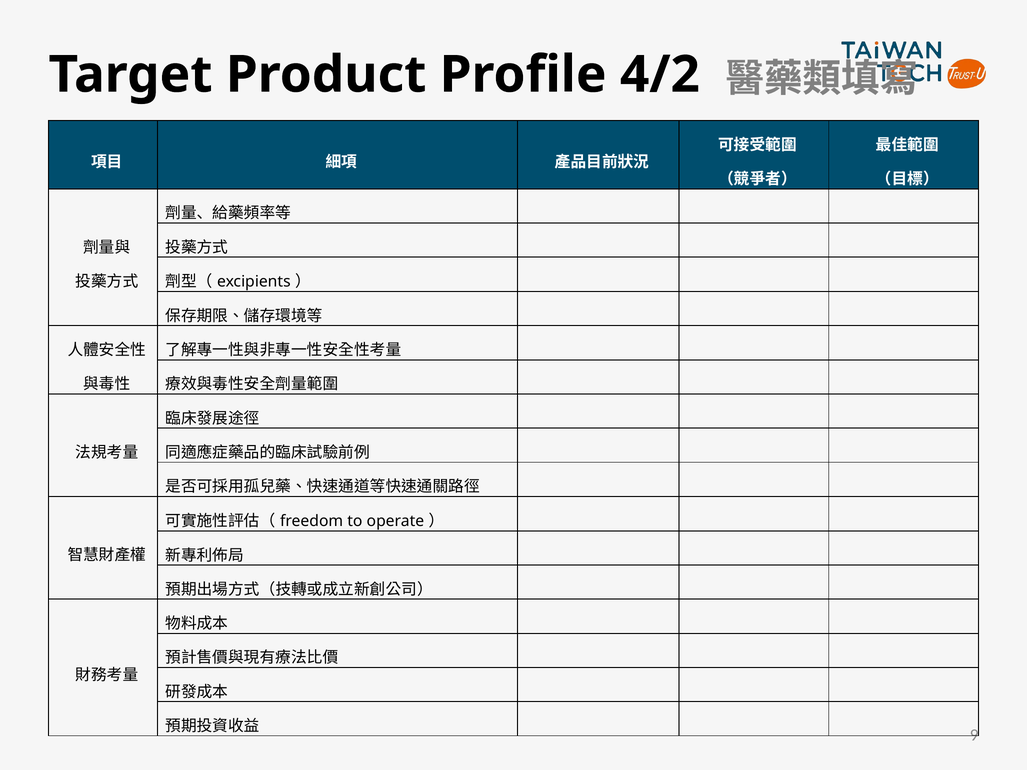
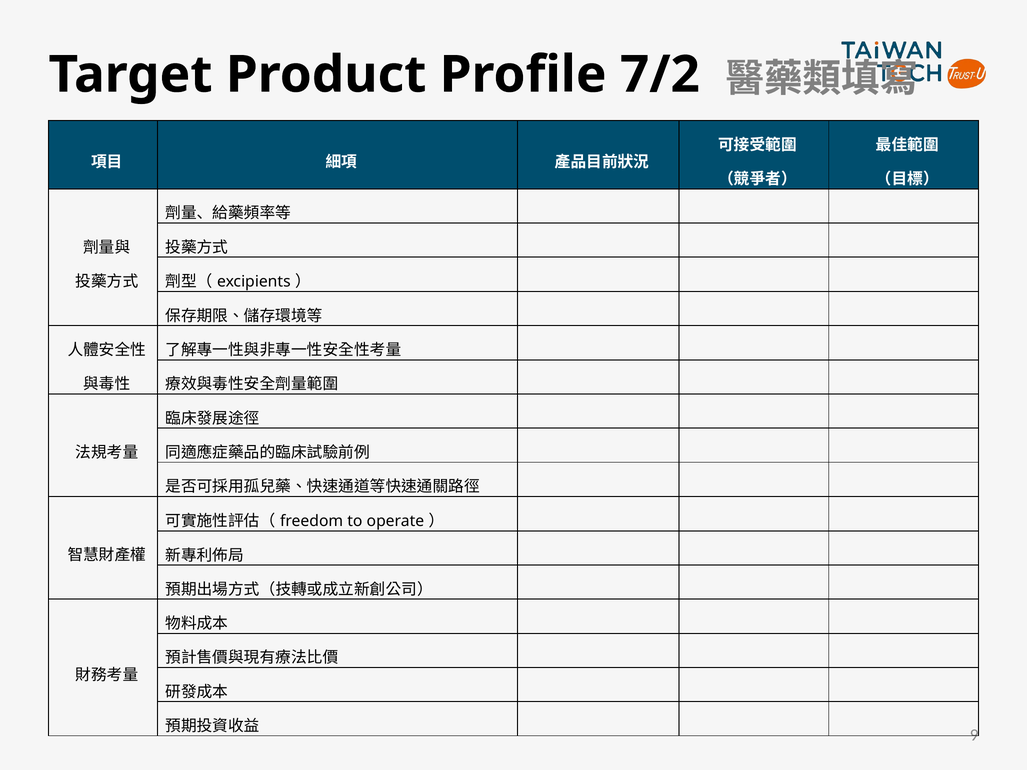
4/2: 4/2 -> 7/2
